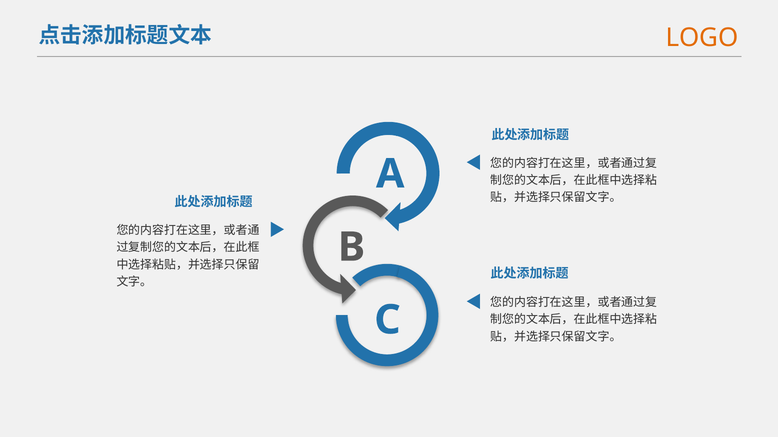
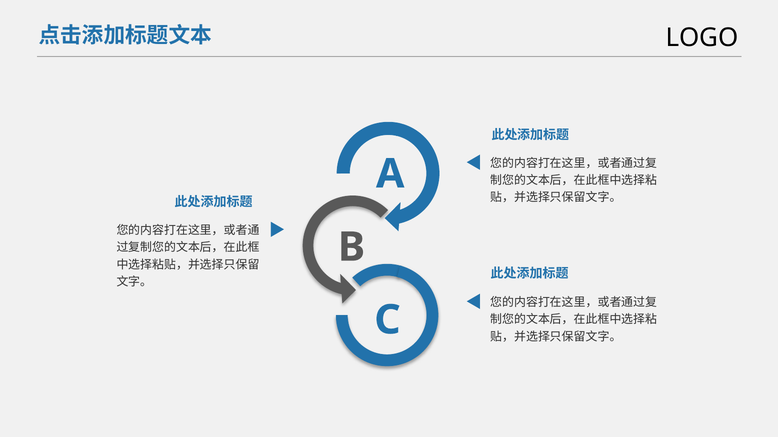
LOGO colour: orange -> black
